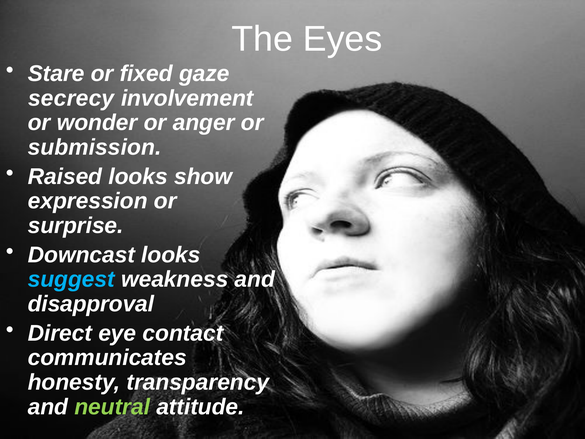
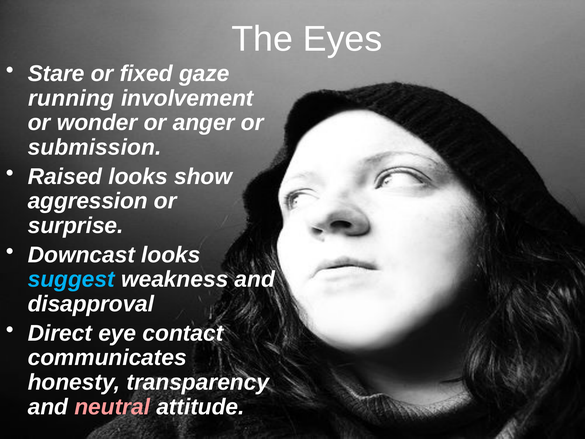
secrecy: secrecy -> running
expression: expression -> aggression
neutral colour: light green -> pink
